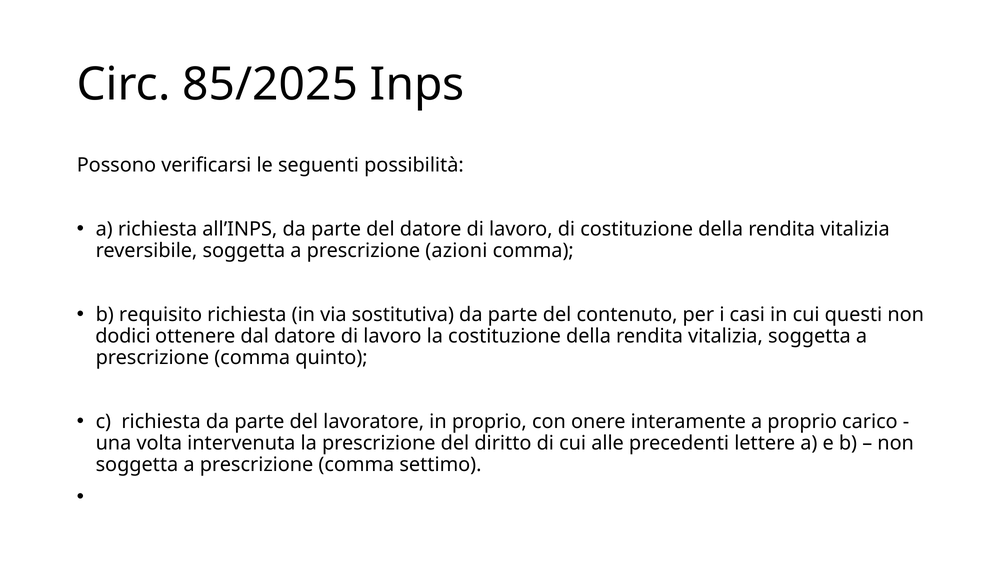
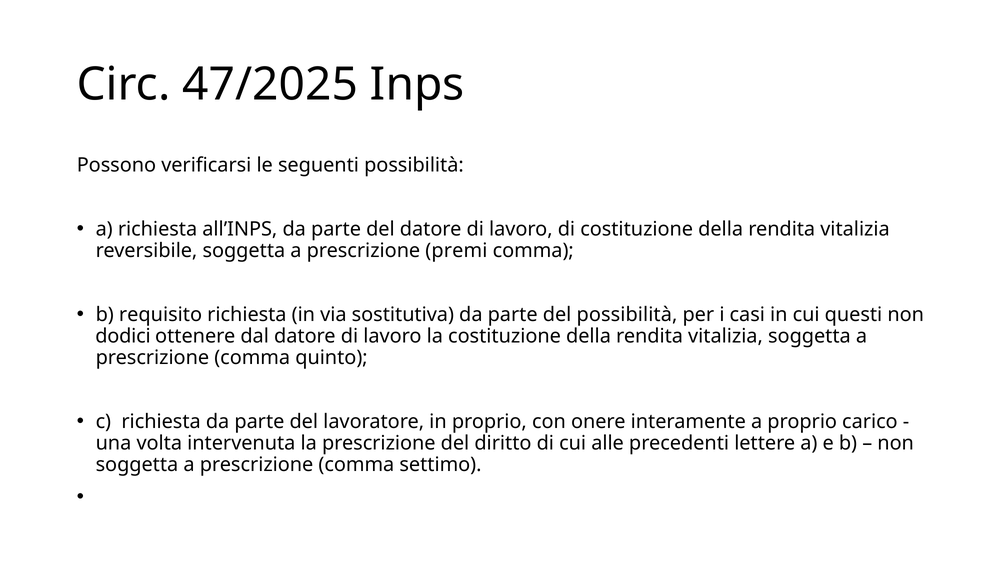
85/2025: 85/2025 -> 47/2025
azioni: azioni -> premi
del contenuto: contenuto -> possibilità
